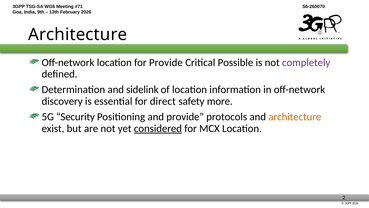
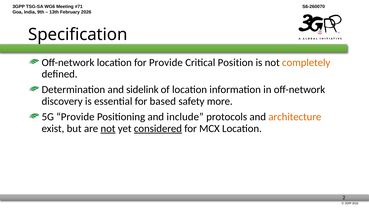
Architecture at (78, 34): Architecture -> Specification
Possible: Possible -> Position
completely colour: purple -> orange
direct: direct -> based
5G Security: Security -> Provide
and provide: provide -> include
not at (108, 128) underline: none -> present
